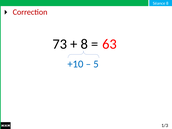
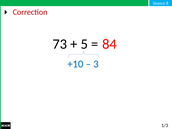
8 at (84, 44): 8 -> 5
63: 63 -> 84
5: 5 -> 3
